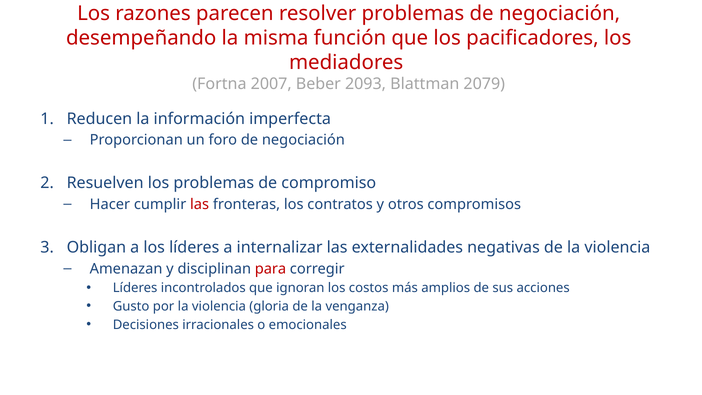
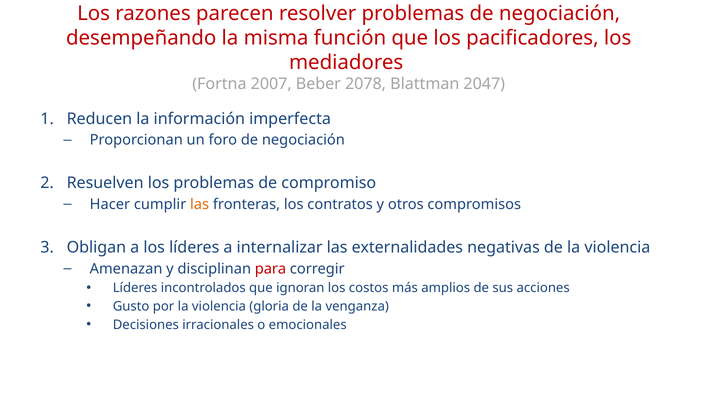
2093: 2093 -> 2078
2079: 2079 -> 2047
las at (200, 204) colour: red -> orange
